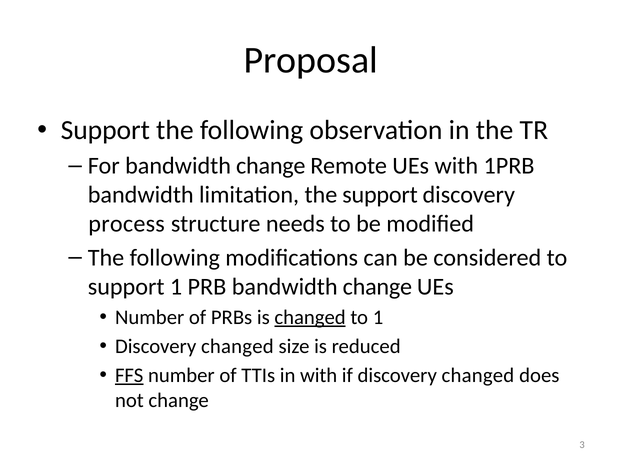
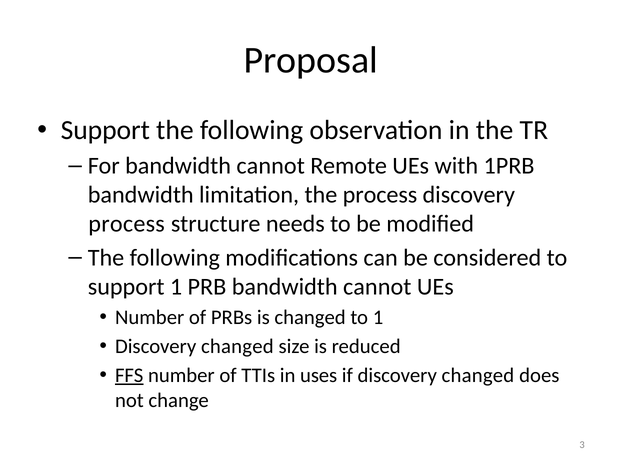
For bandwidth change: change -> cannot
the support: support -> process
PRB bandwidth change: change -> cannot
changed at (310, 318) underline: present -> none
in with: with -> uses
